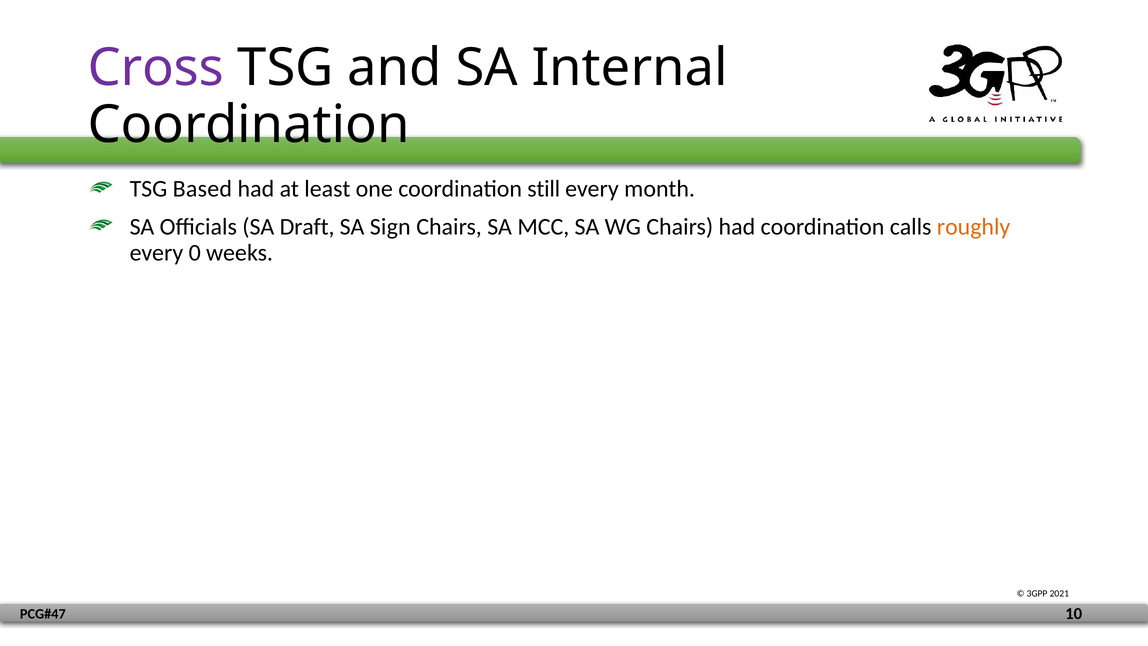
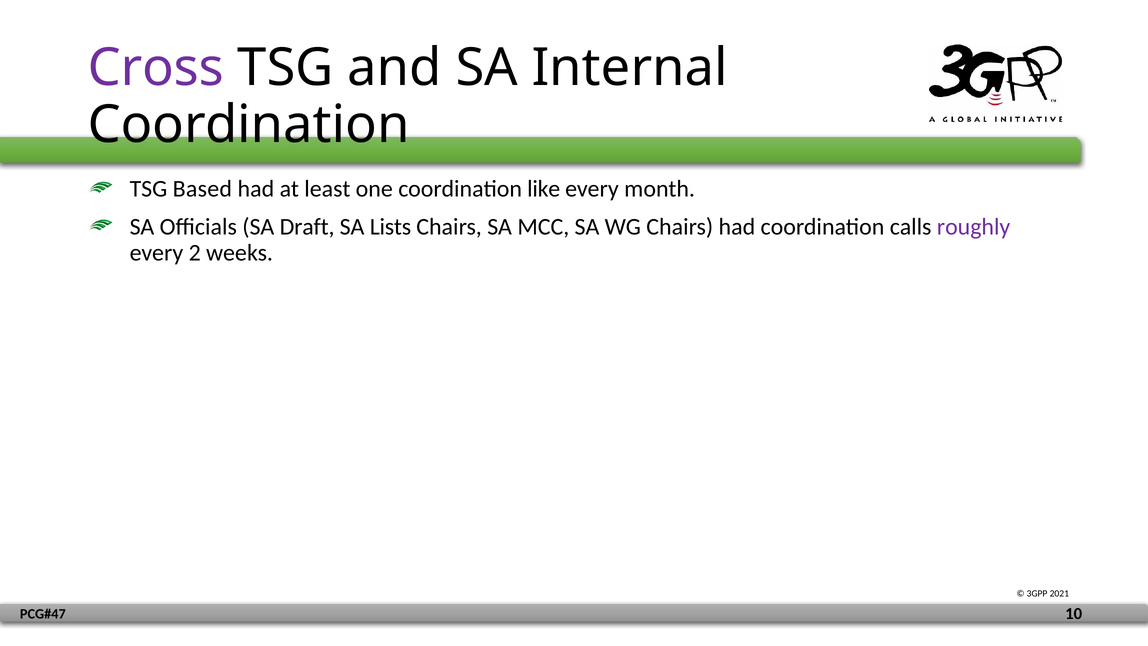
still: still -> like
Sign: Sign -> Lists
roughly colour: orange -> purple
0: 0 -> 2
